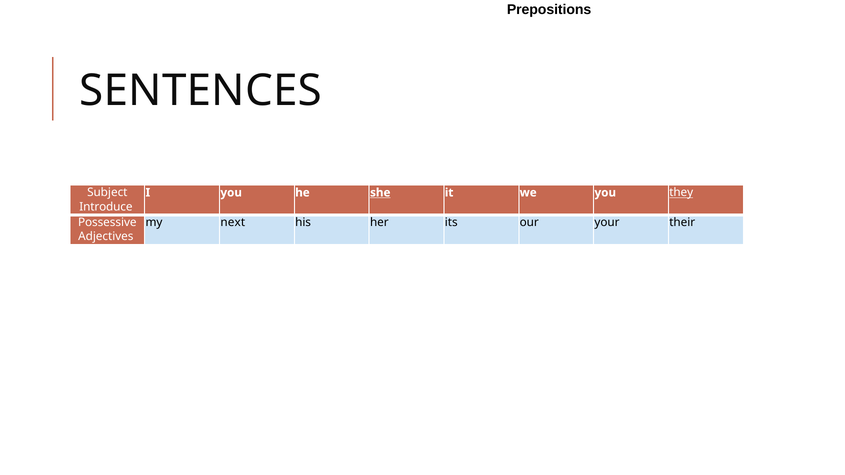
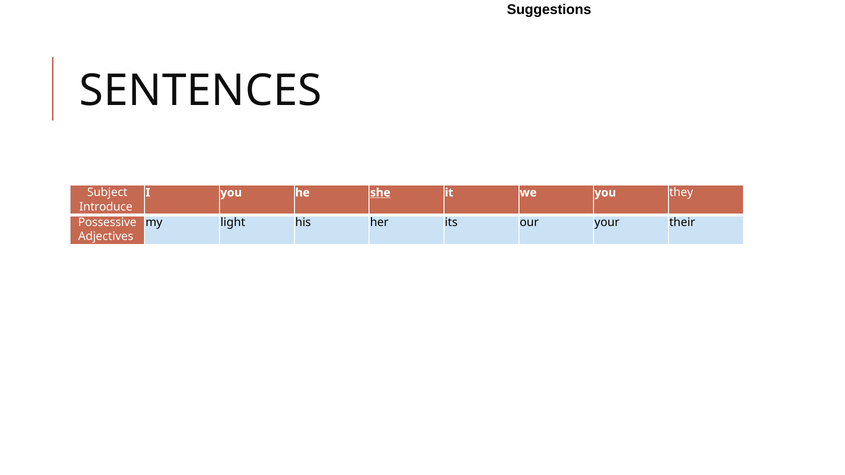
Prepositions: Prepositions -> Suggestions
they underline: present -> none
next: next -> light
